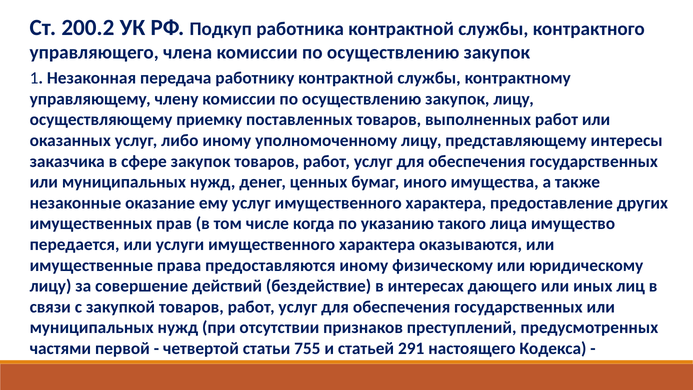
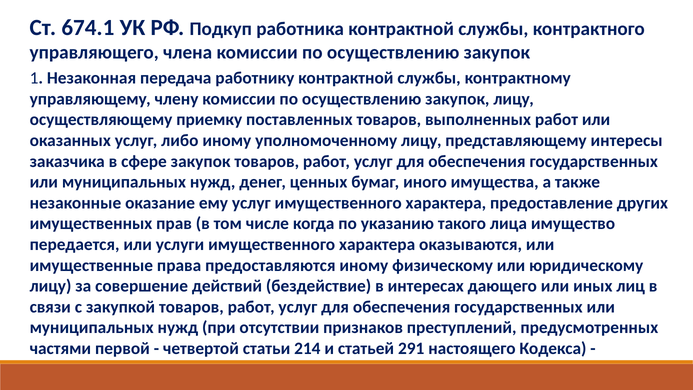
200.2: 200.2 -> 674.1
755: 755 -> 214
